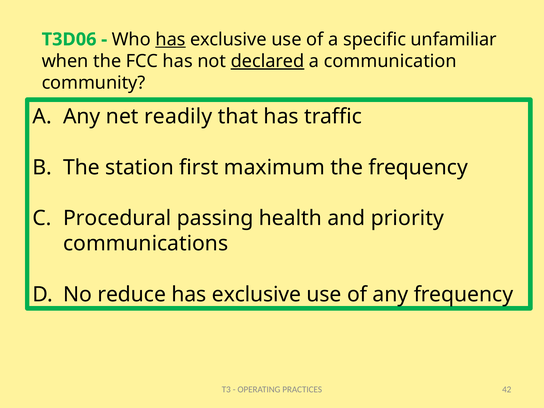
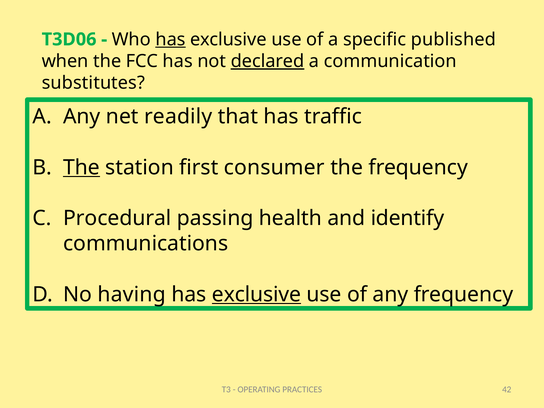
unfamiliar: unfamiliar -> published
community: community -> substitutes
The at (82, 167) underline: none -> present
maximum: maximum -> consumer
priority: priority -> identify
reduce: reduce -> having
exclusive at (257, 294) underline: none -> present
